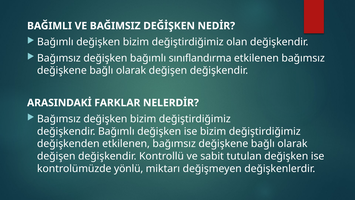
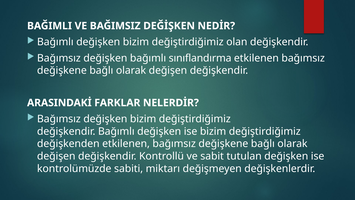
yönlü: yönlü -> sabiti
